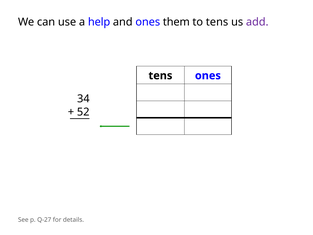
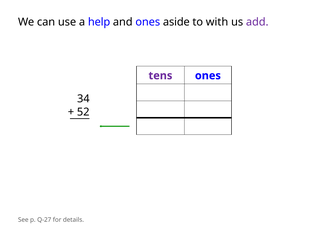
them: them -> aside
to tens: tens -> with
tens at (160, 76) colour: black -> purple
